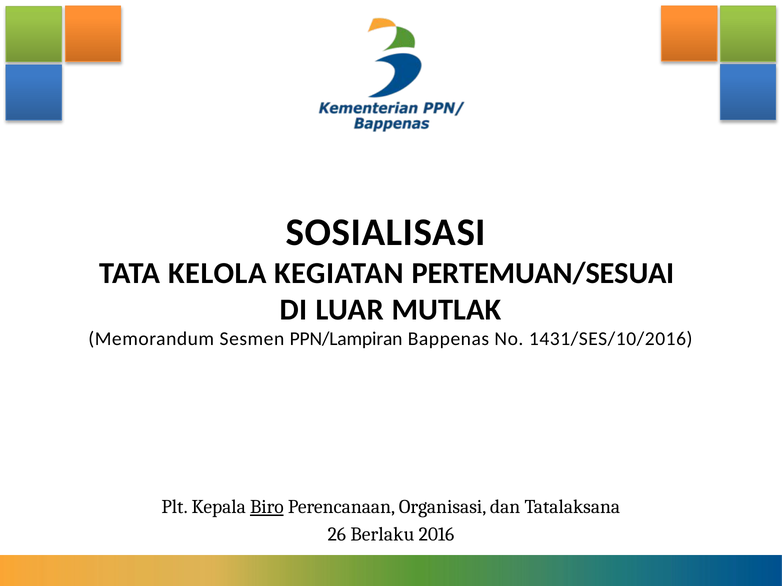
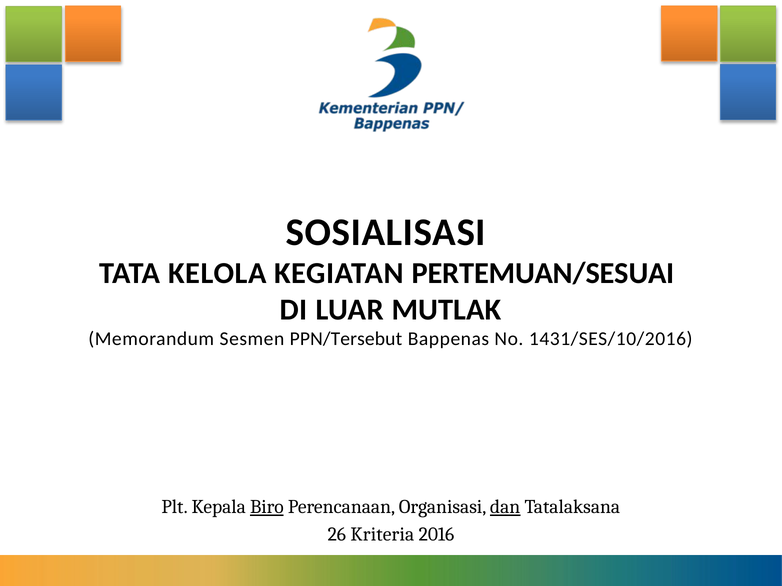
PPN/Lampiran: PPN/Lampiran -> PPN/Tersebut
dan underline: none -> present
Berlaku: Berlaku -> Kriteria
